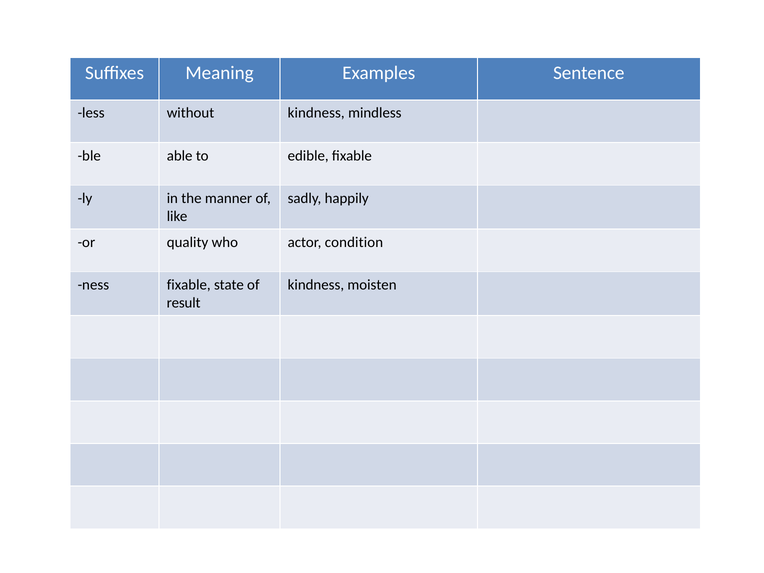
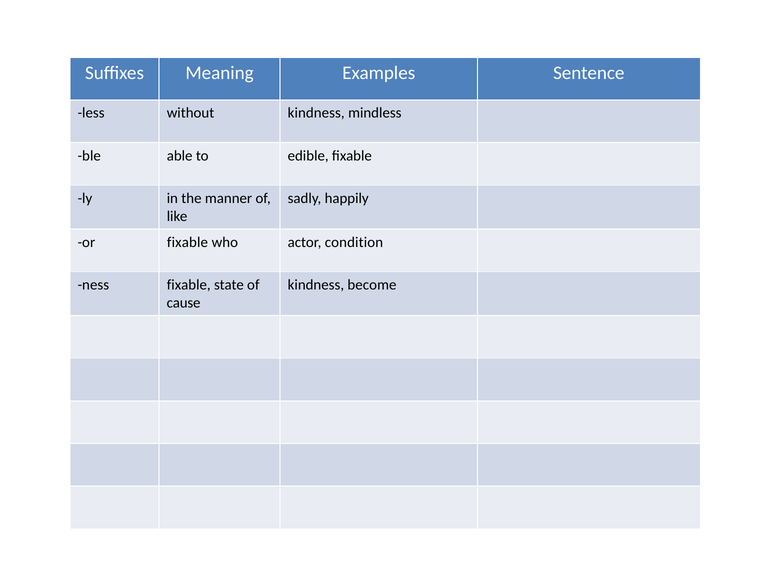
or quality: quality -> fixable
moisten: moisten -> become
result: result -> cause
